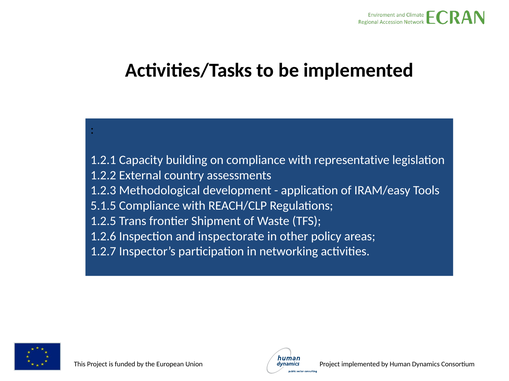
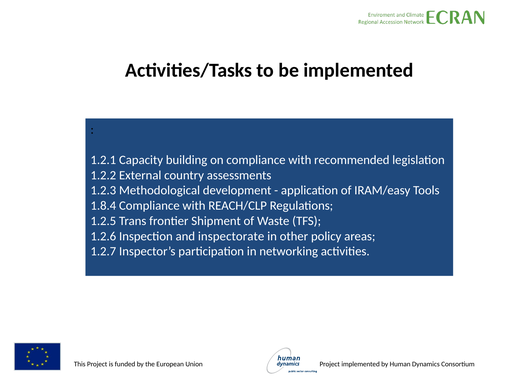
representative: representative -> recommended
5.1.5: 5.1.5 -> 1.8.4
